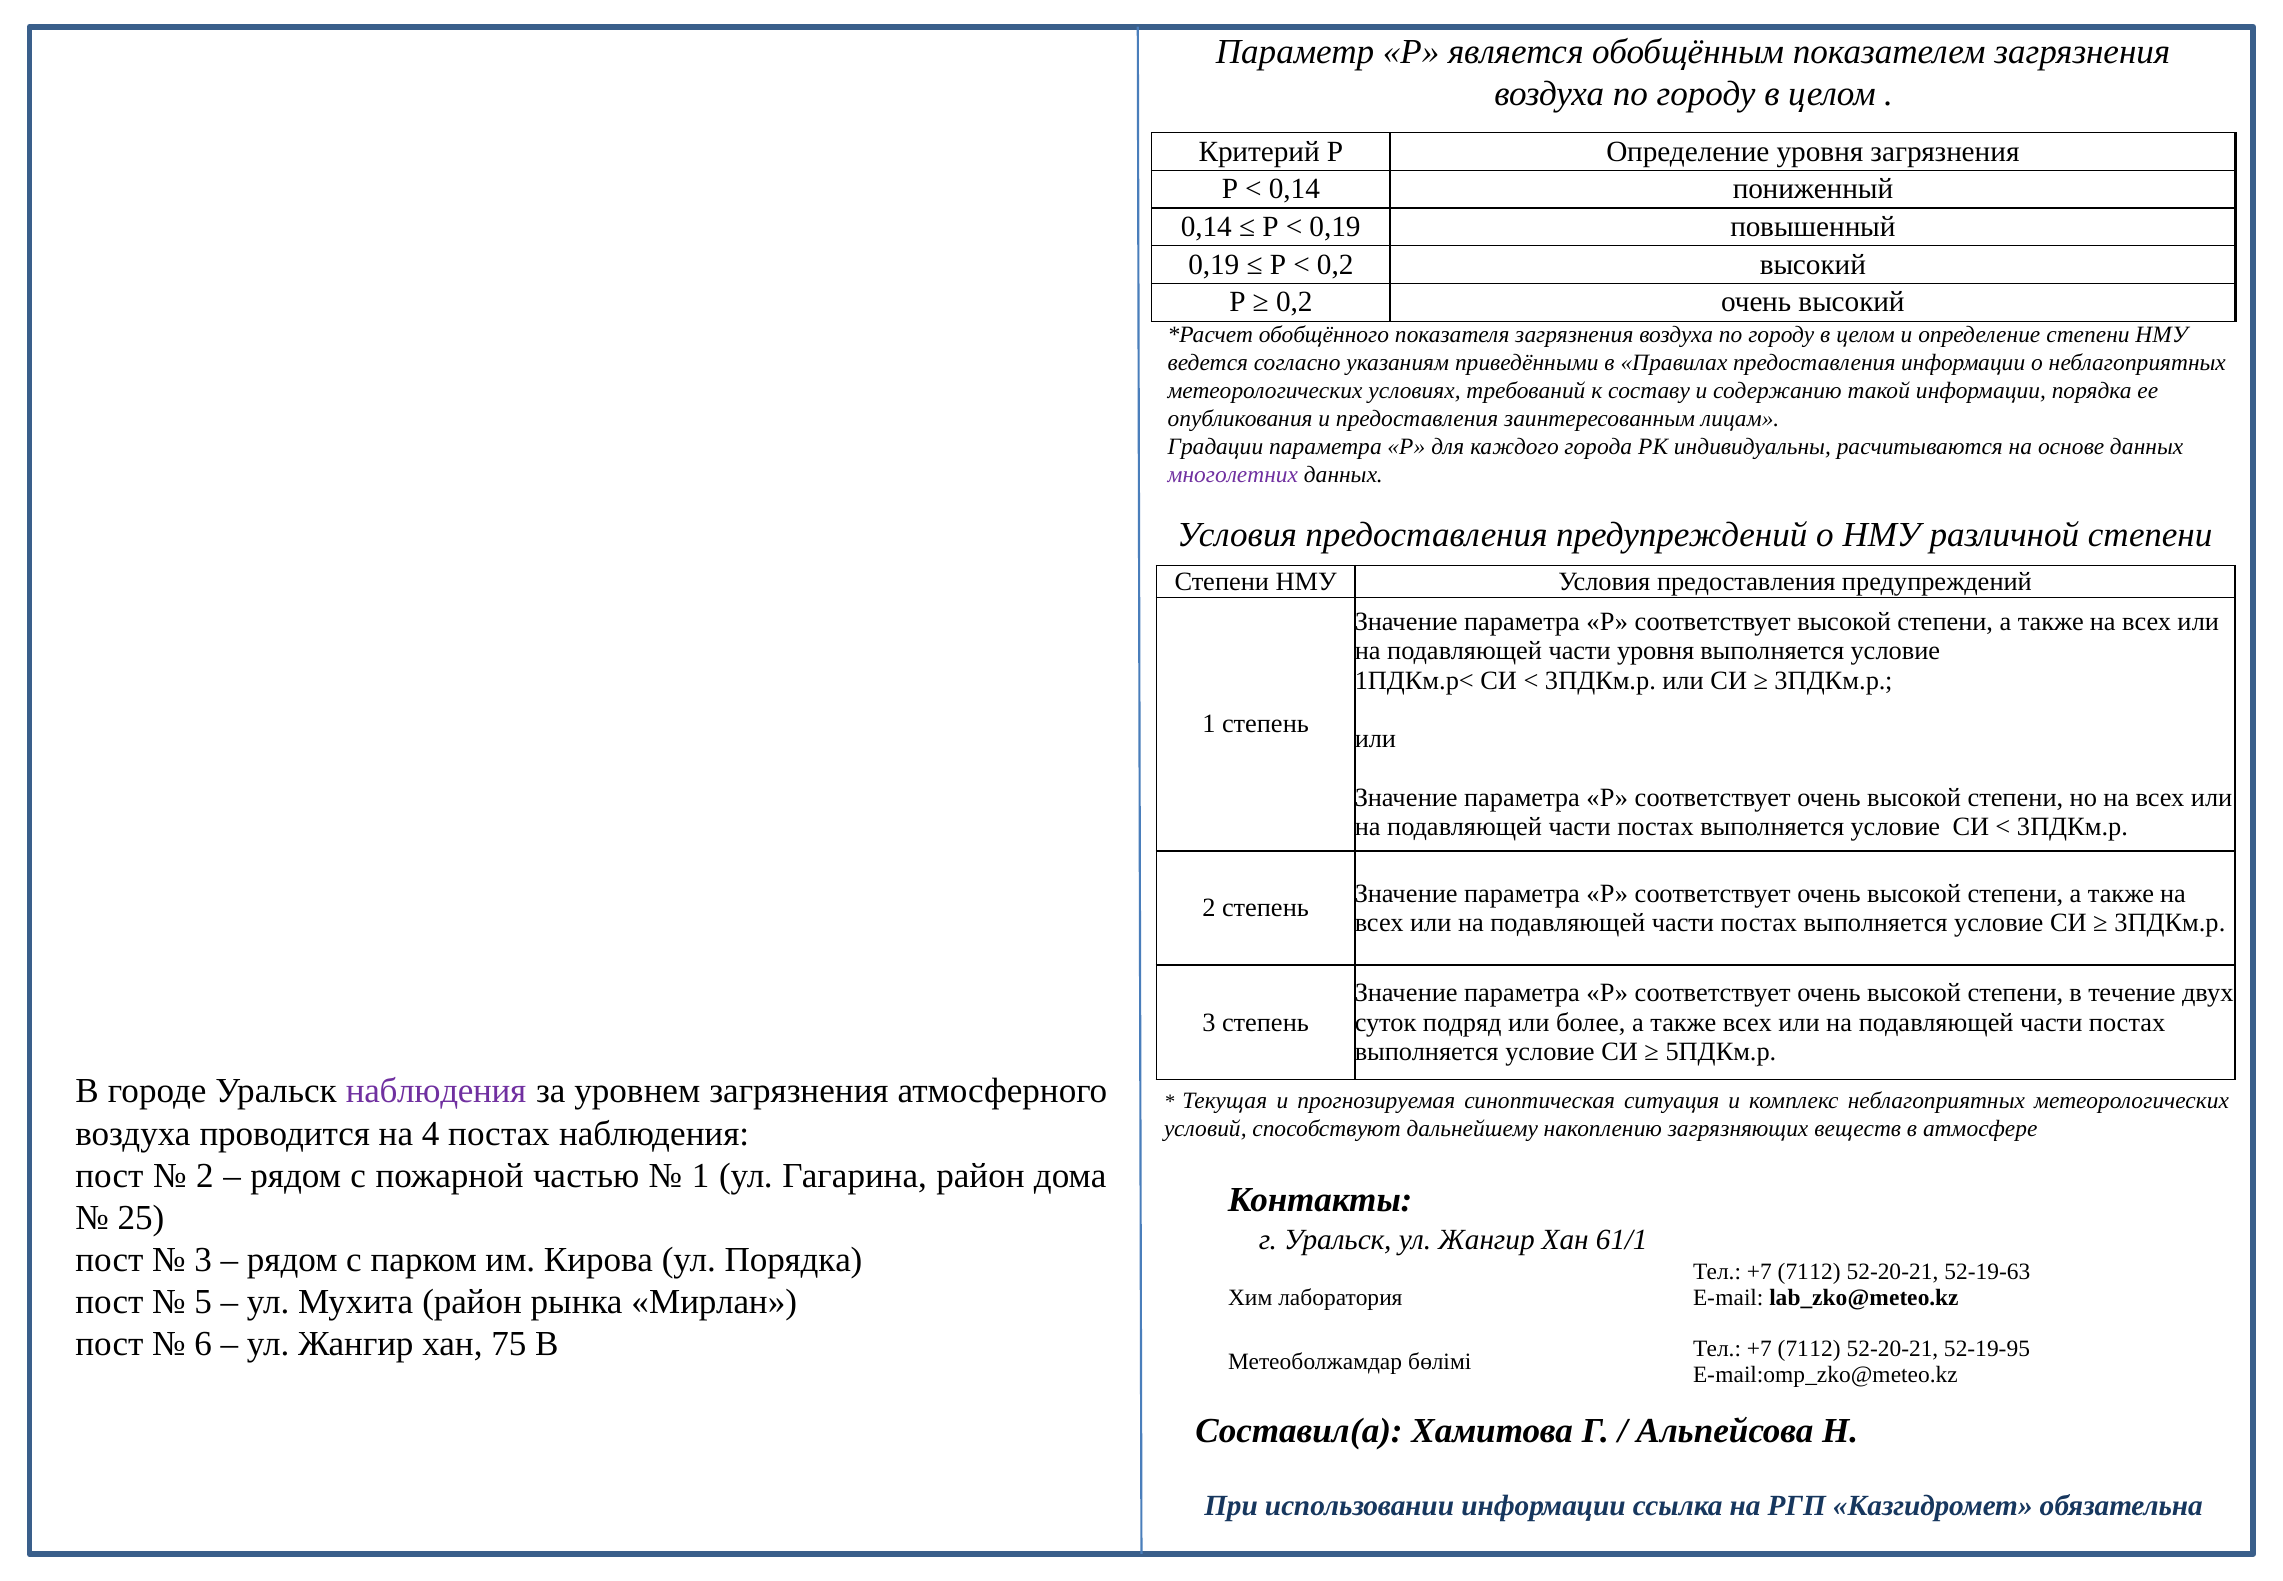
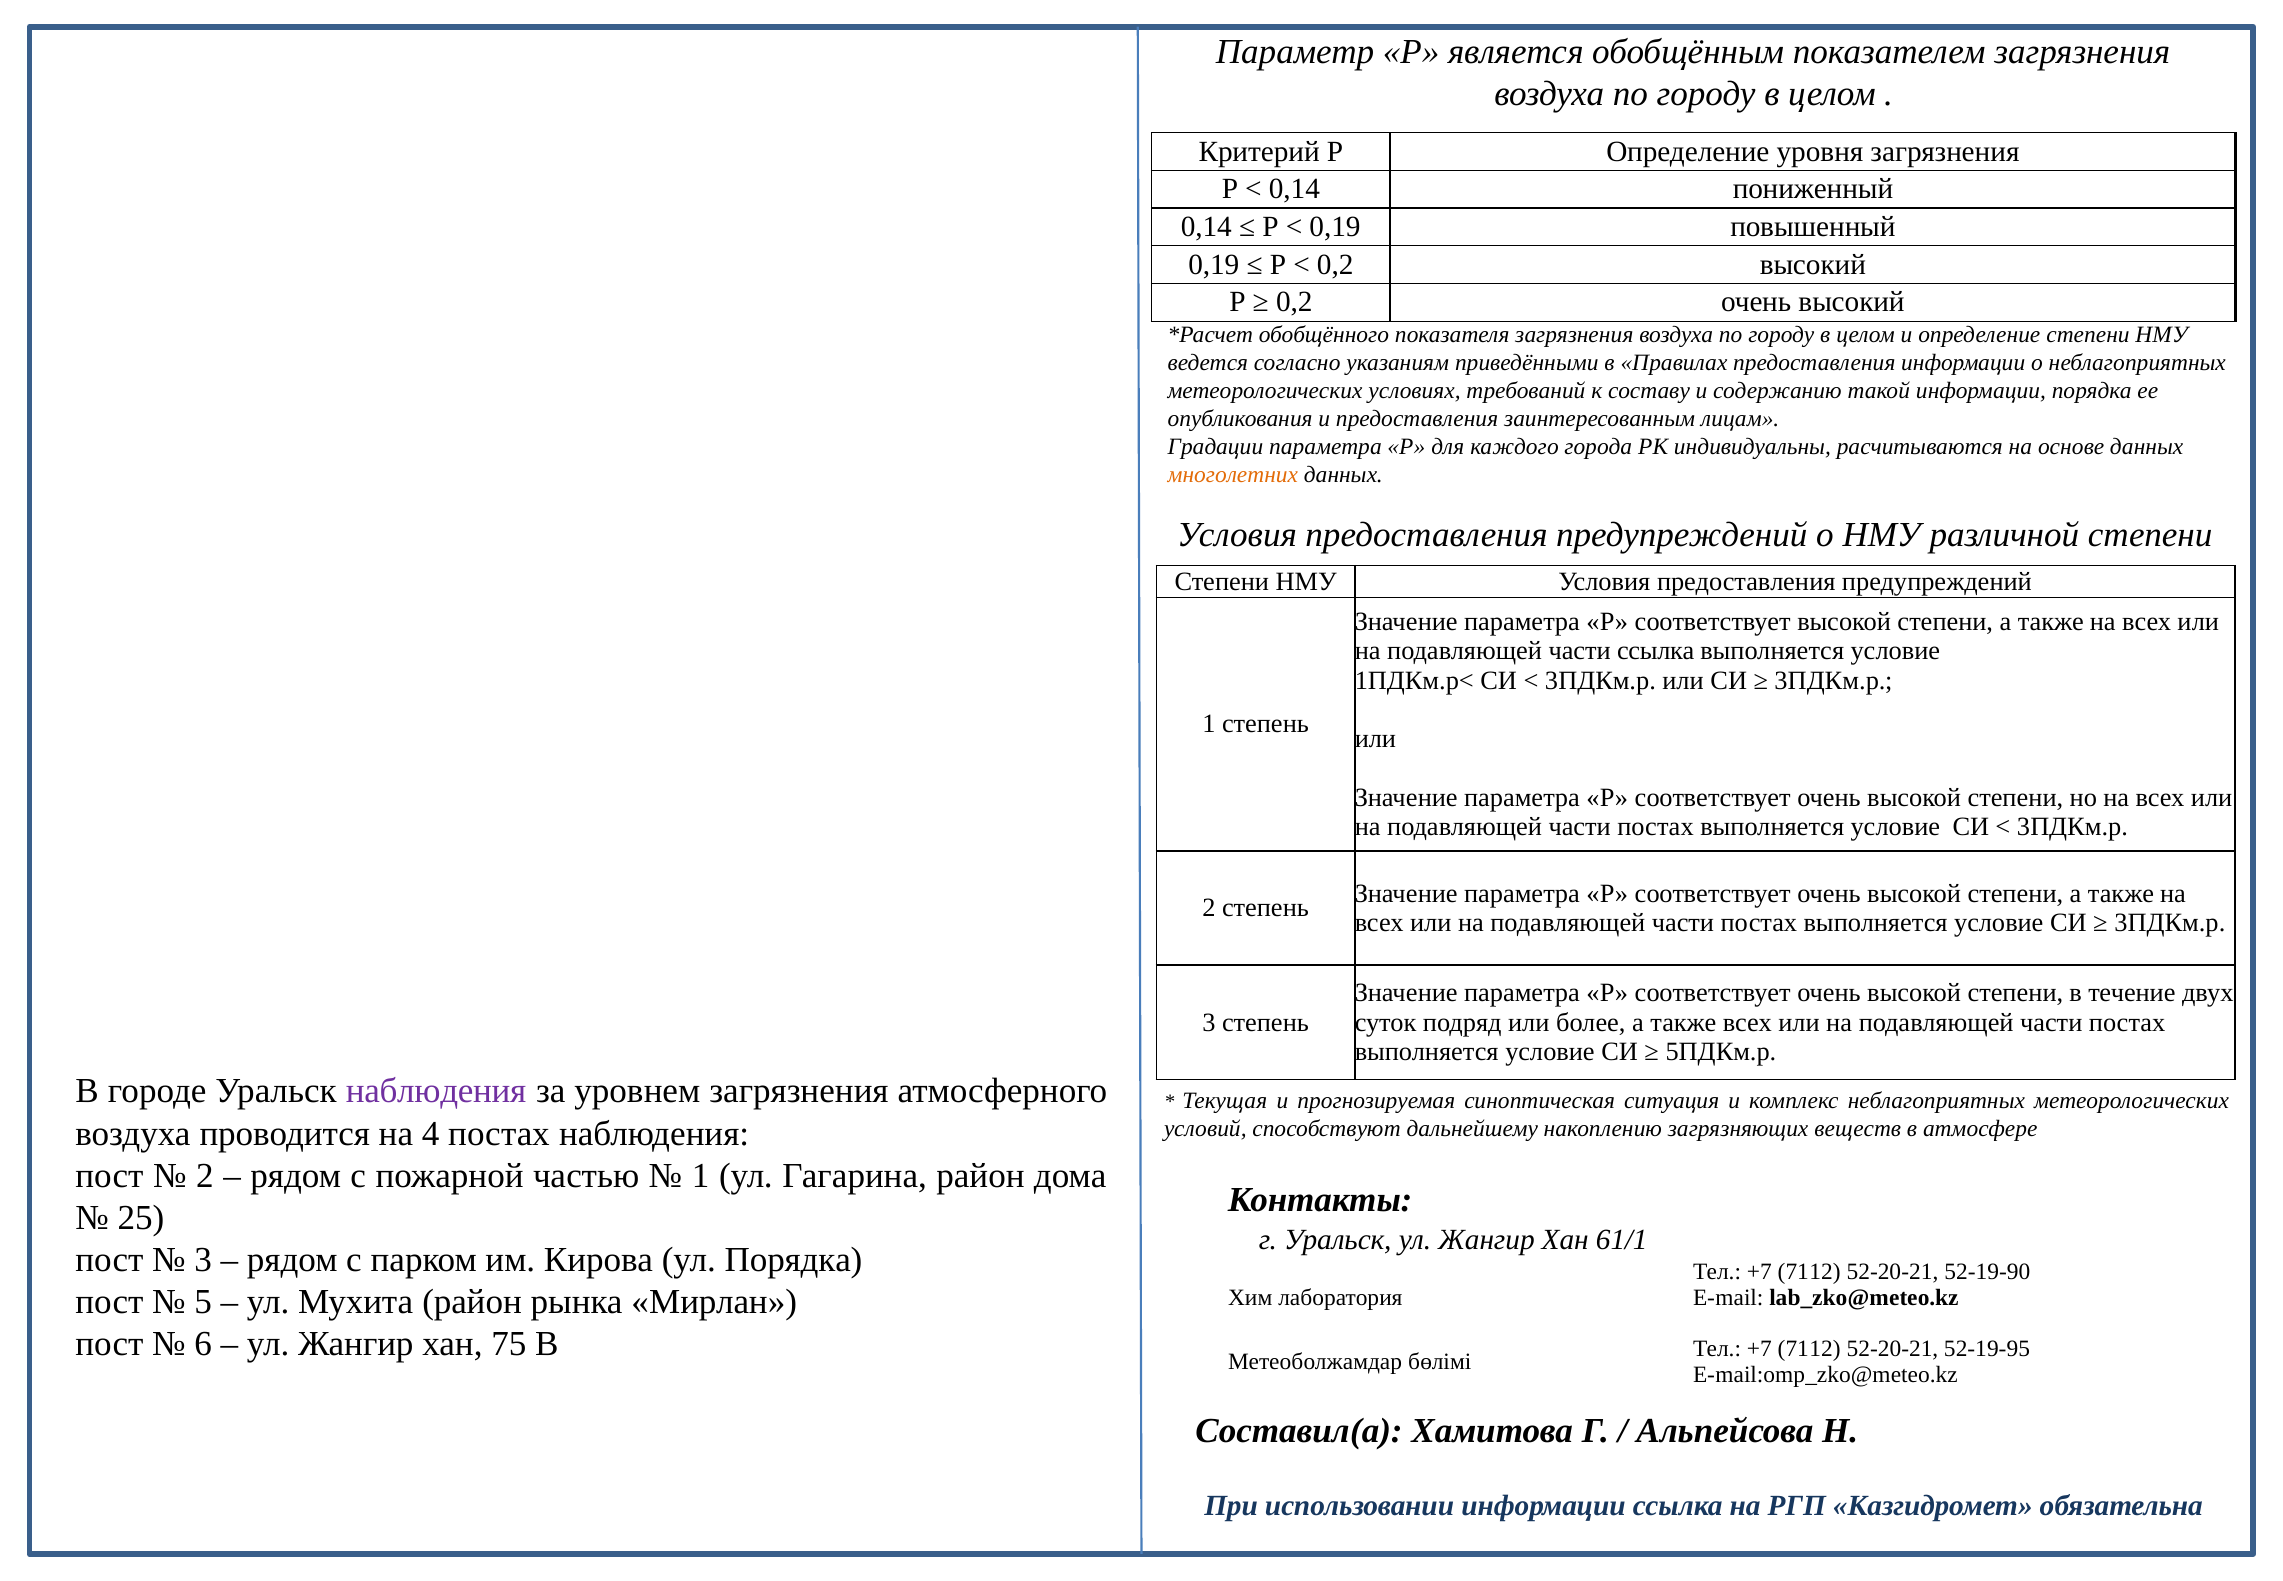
многолетних colour: purple -> orange
части уровня: уровня -> ссылка
52-19-63: 52-19-63 -> 52-19-90
